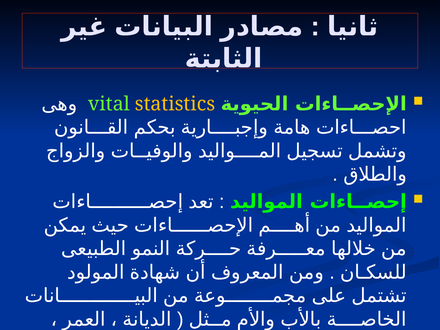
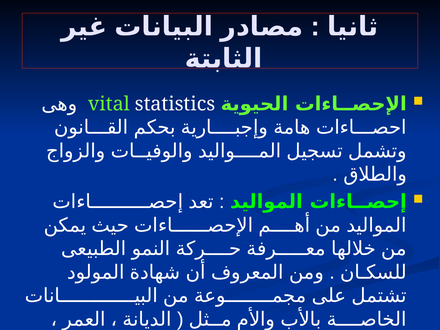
statistics colour: yellow -> white
